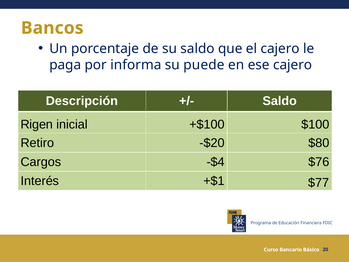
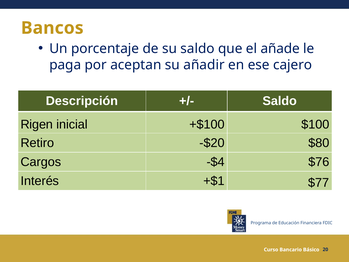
el cajero: cajero -> añade
informa: informa -> aceptan
puede: puede -> añadir
